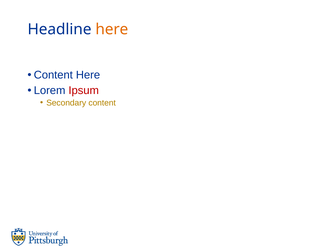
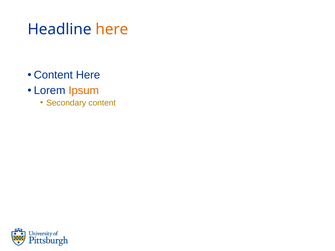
Ipsum colour: red -> orange
